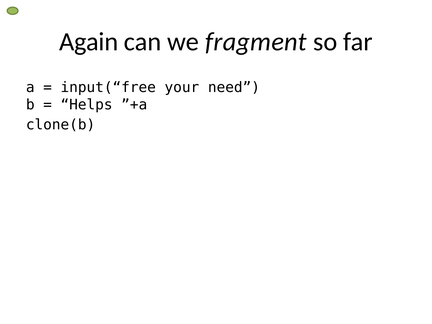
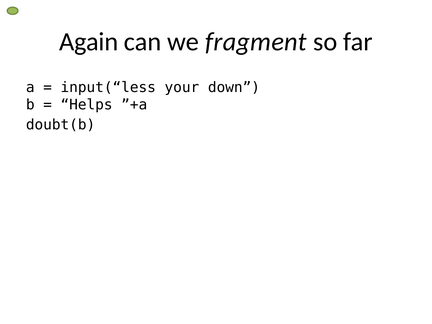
input(“free: input(“free -> input(“less
need: need -> down
clone(b: clone(b -> doubt(b
